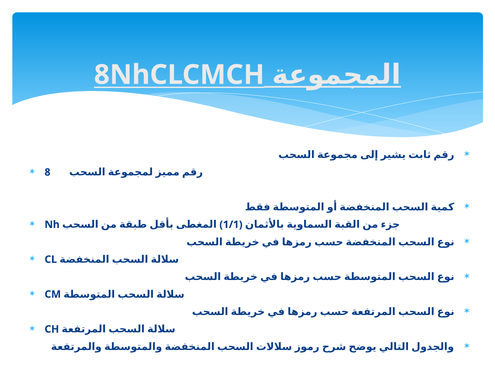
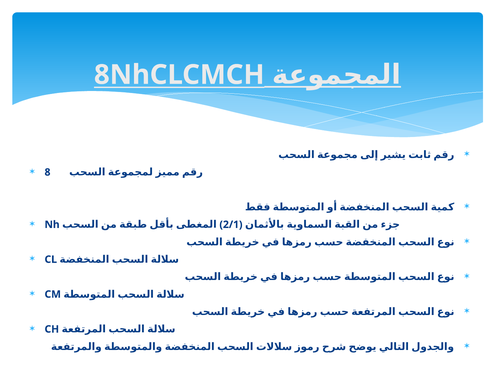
1/1: 1/1 -> 2/1
